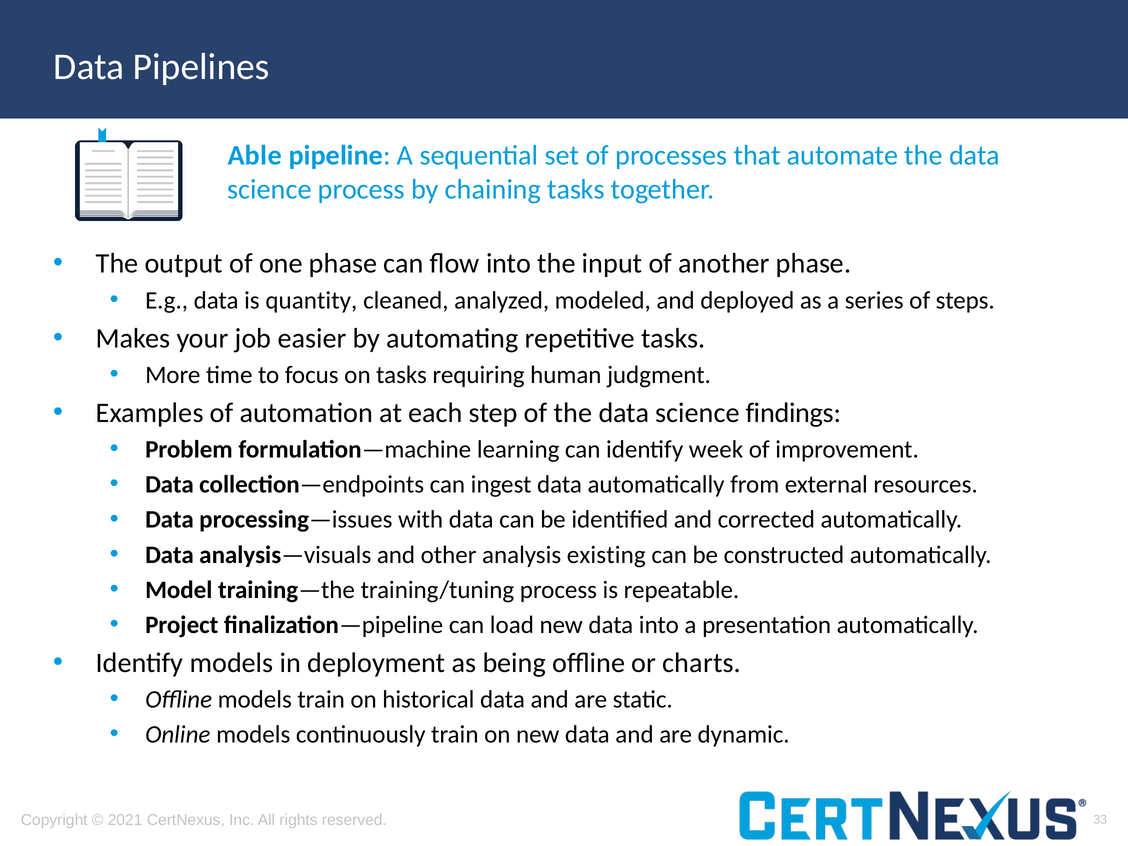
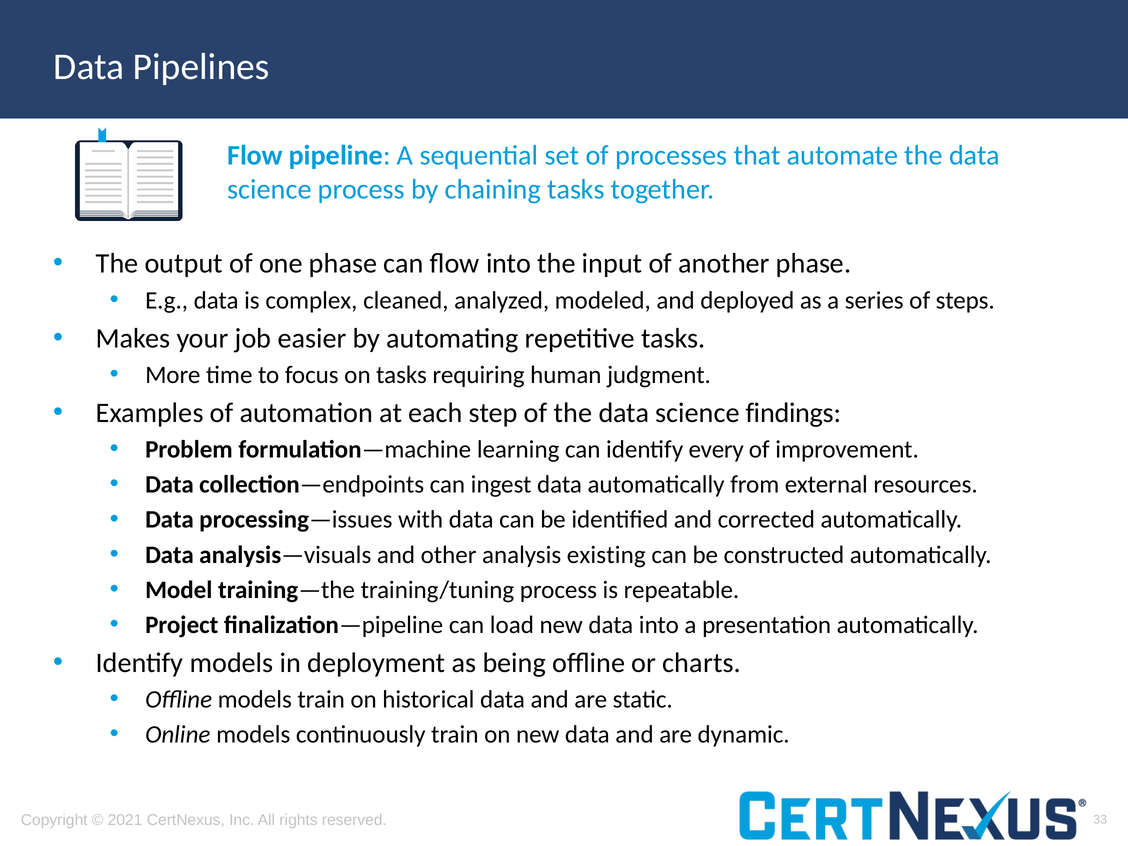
Able at (255, 155): Able -> Flow
quantity: quantity -> complex
week: week -> every
